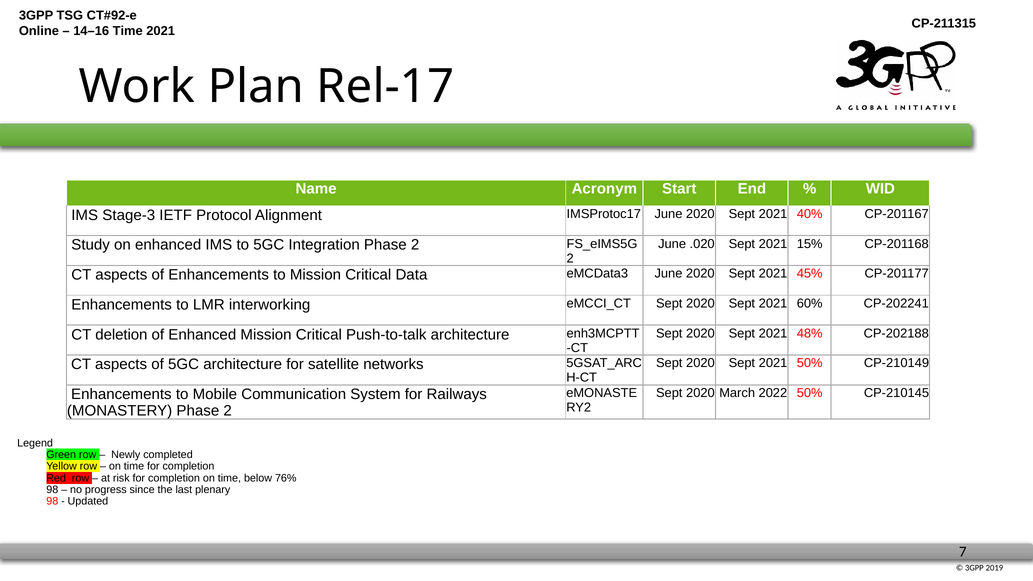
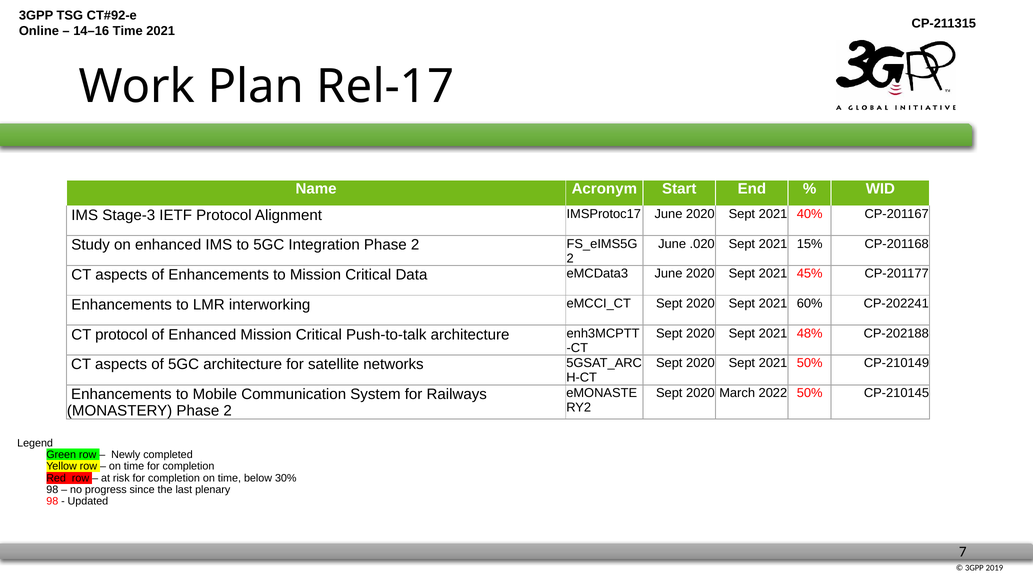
CT deletion: deletion -> protocol
76%: 76% -> 30%
